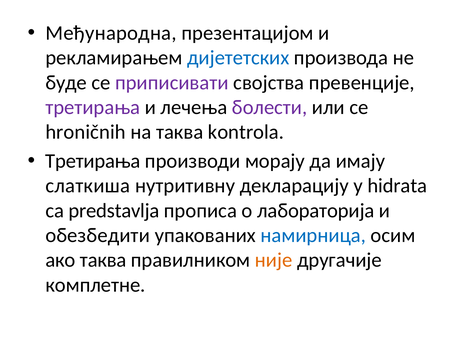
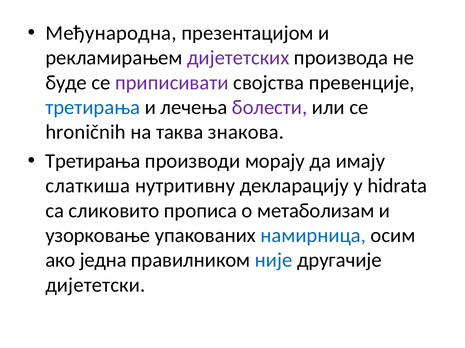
дијететских colour: blue -> purple
третирања at (93, 108) colour: purple -> blue
kontrola: kontrola -> знакова
predstavlja: predstavlja -> сликовито
лабораторија: лабораторија -> метаболизам
обезбедити: обезбедити -> узорковање
ако таква: таква -> једна
није colour: orange -> blue
комплетне: комплетне -> дијететски
